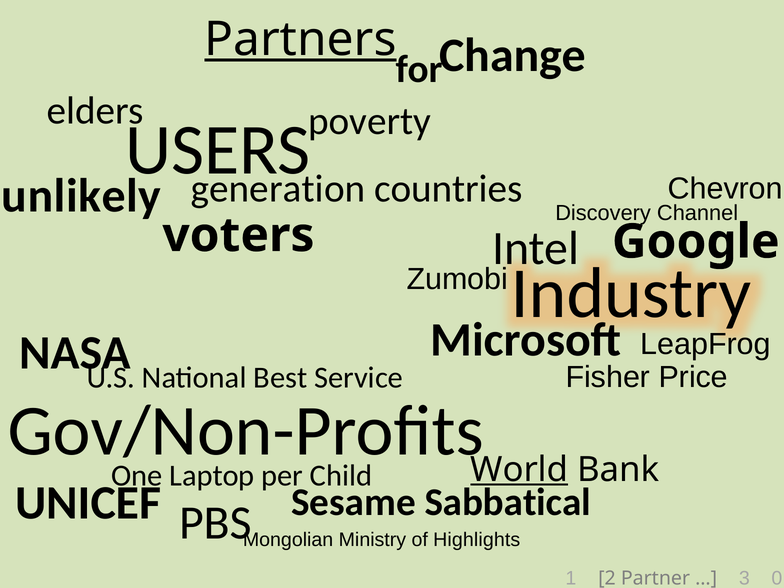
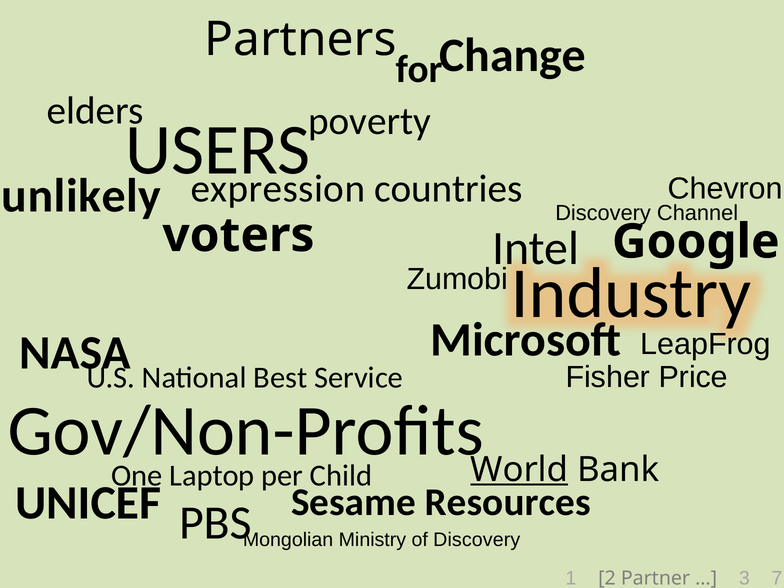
Partners underline: present -> none
generation: generation -> expression
Sabbatical: Sabbatical -> Resources
of Highlights: Highlights -> Discovery
0: 0 -> 7
